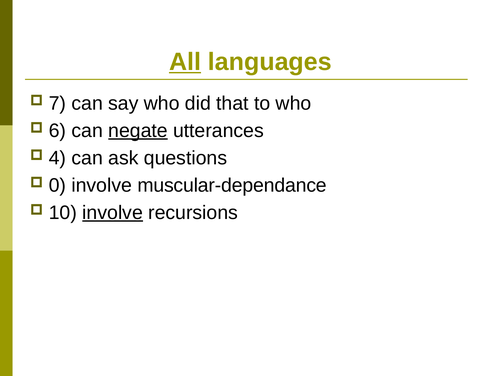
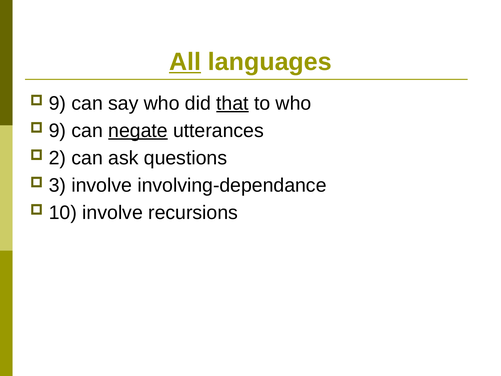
7 at (58, 103): 7 -> 9
that underline: none -> present
6 at (58, 131): 6 -> 9
4: 4 -> 2
0: 0 -> 3
muscular-dependance: muscular-dependance -> involving-dependance
involve at (113, 212) underline: present -> none
